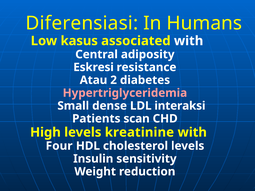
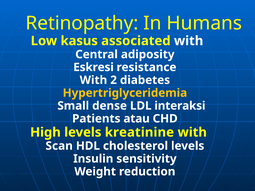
Diferensiasi: Diferensiasi -> Retinopathy
Atau at (93, 80): Atau -> With
Hypertriglyceridemia colour: pink -> yellow
scan: scan -> atau
Four: Four -> Scan
